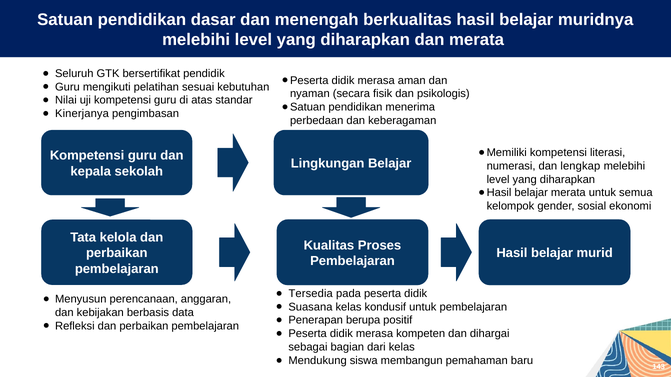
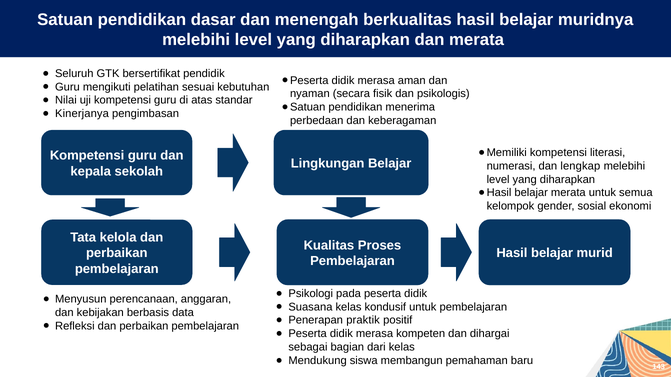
Tersedia: Tersedia -> Psikologi
berupa: berupa -> praktik
